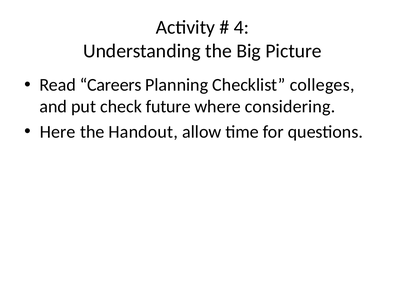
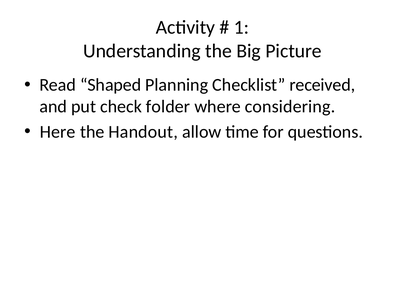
4: 4 -> 1
Careers: Careers -> Shaped
colleges: colleges -> received
future: future -> folder
